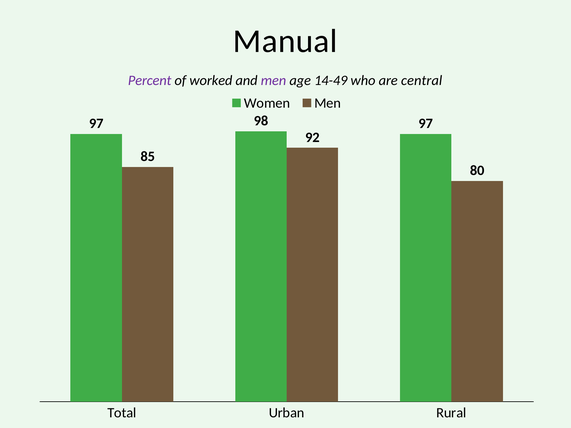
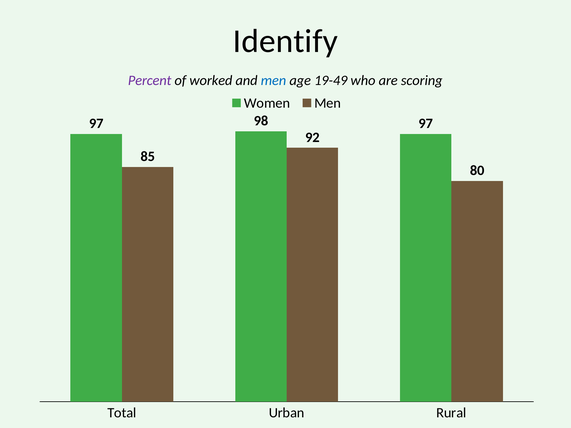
Manual: Manual -> Identify
men at (274, 81) colour: purple -> blue
14-49: 14-49 -> 19-49
central: central -> scoring
